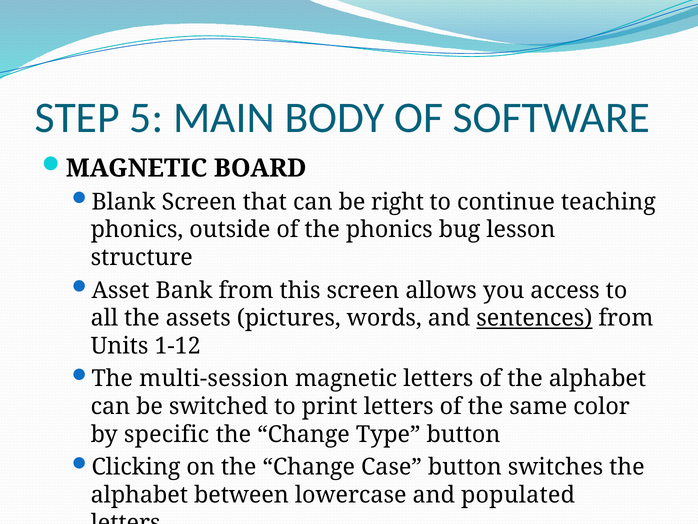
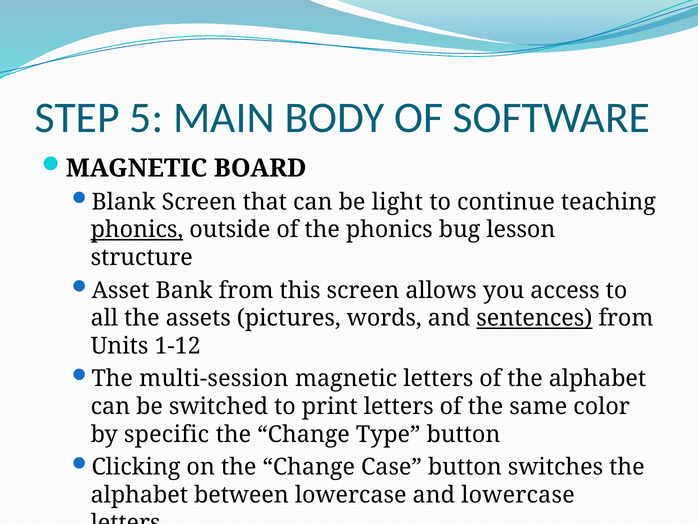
right: right -> light
phonics at (137, 230) underline: none -> present
and populated: populated -> lowercase
